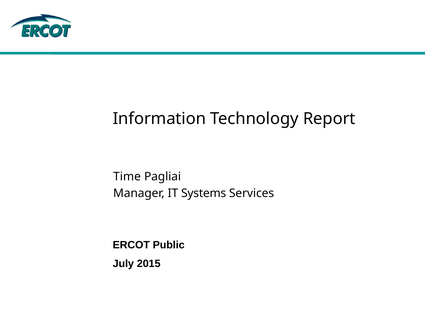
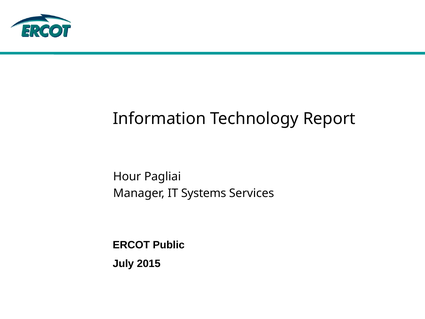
Time: Time -> Hour
